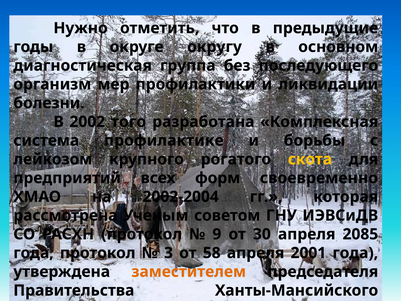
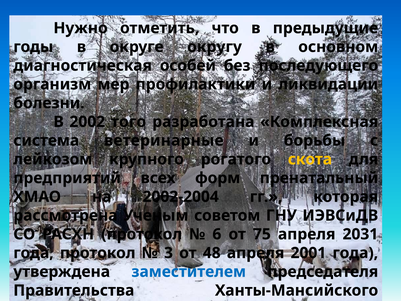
группа: группа -> особей
профилактике: профилактике -> ветеринарные
своевременно: своевременно -> пренатальный
9: 9 -> 6
30: 30 -> 75
2085: 2085 -> 2031
58: 58 -> 48
заместителем colour: orange -> blue
